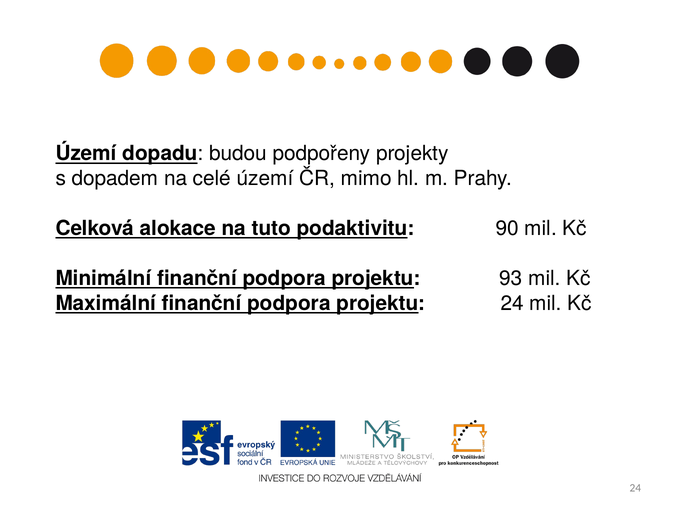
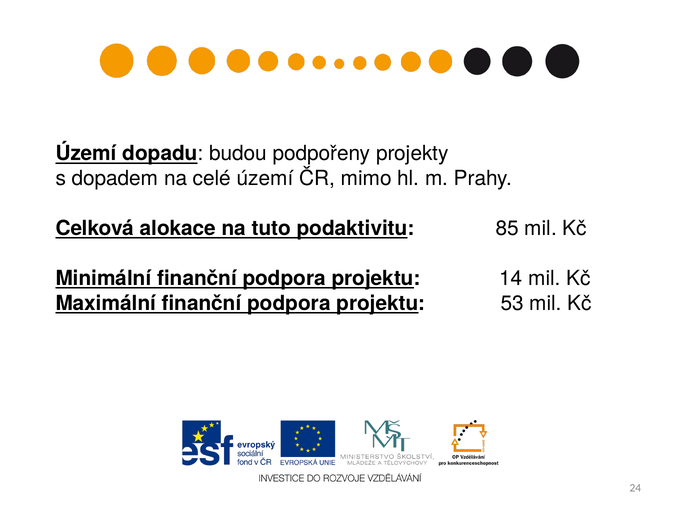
90: 90 -> 85
93: 93 -> 14
projektu 24: 24 -> 53
